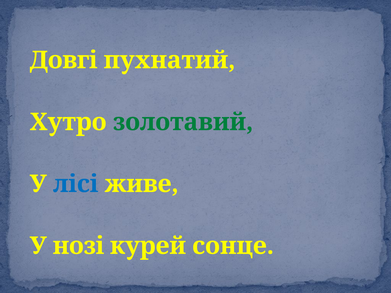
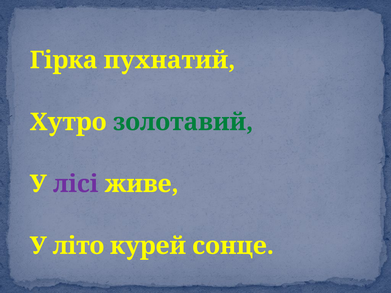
Довгі: Довгі -> Гірка
лісі colour: blue -> purple
нозі: нозі -> літо
